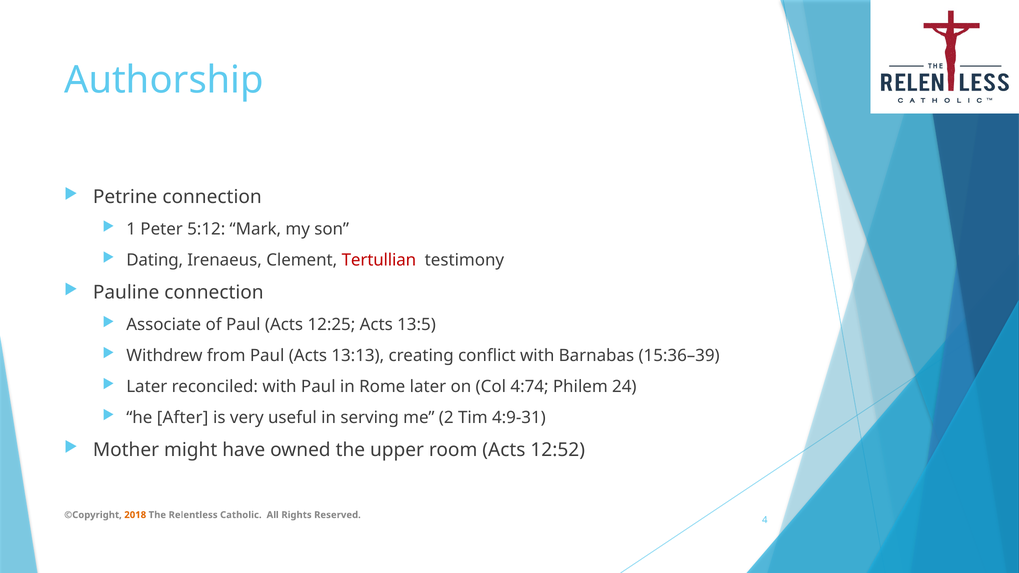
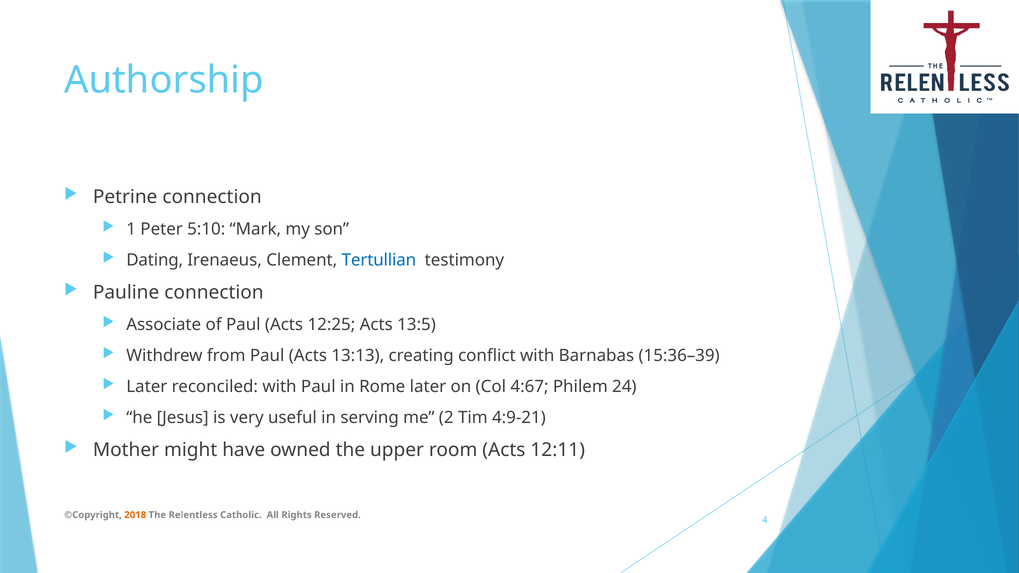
5:12: 5:12 -> 5:10
Tertullian colour: red -> blue
4:74: 4:74 -> 4:67
After: After -> Jesus
4:9-31: 4:9-31 -> 4:9-21
12:52: 12:52 -> 12:11
